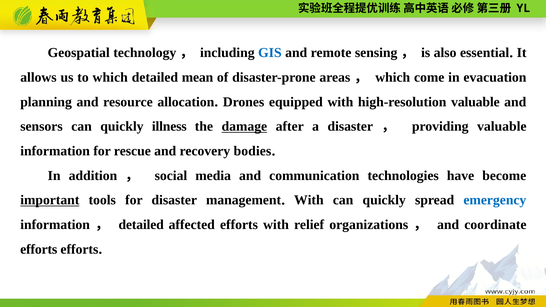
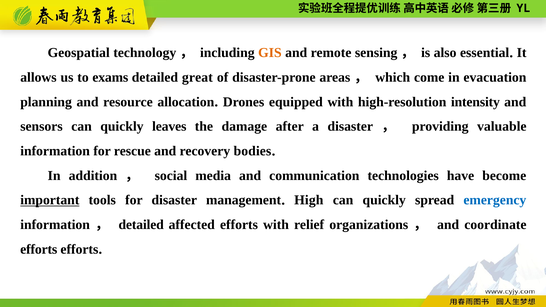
GIS colour: blue -> orange
to which: which -> exams
mean: mean -> great
high-resolution valuable: valuable -> intensity
illness: illness -> leaves
damage underline: present -> none
With at (309, 200): With -> High
